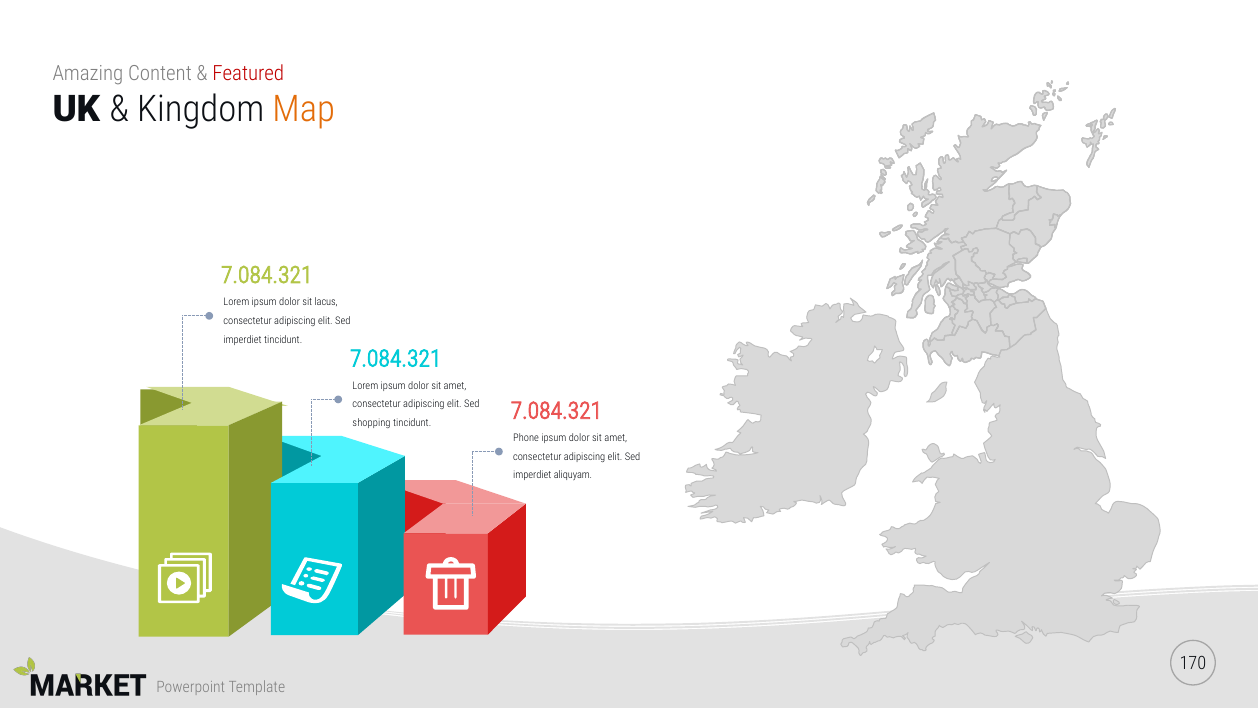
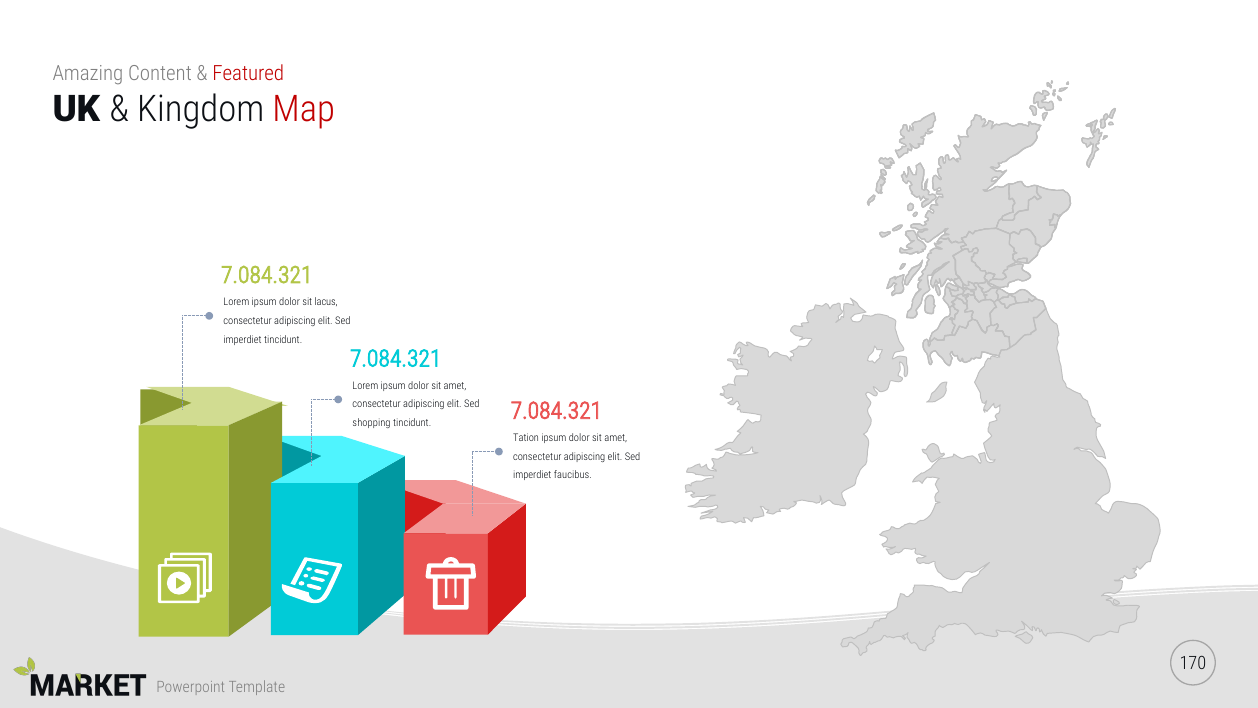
Map colour: orange -> red
Phone: Phone -> Tation
aliquyam: aliquyam -> faucibus
